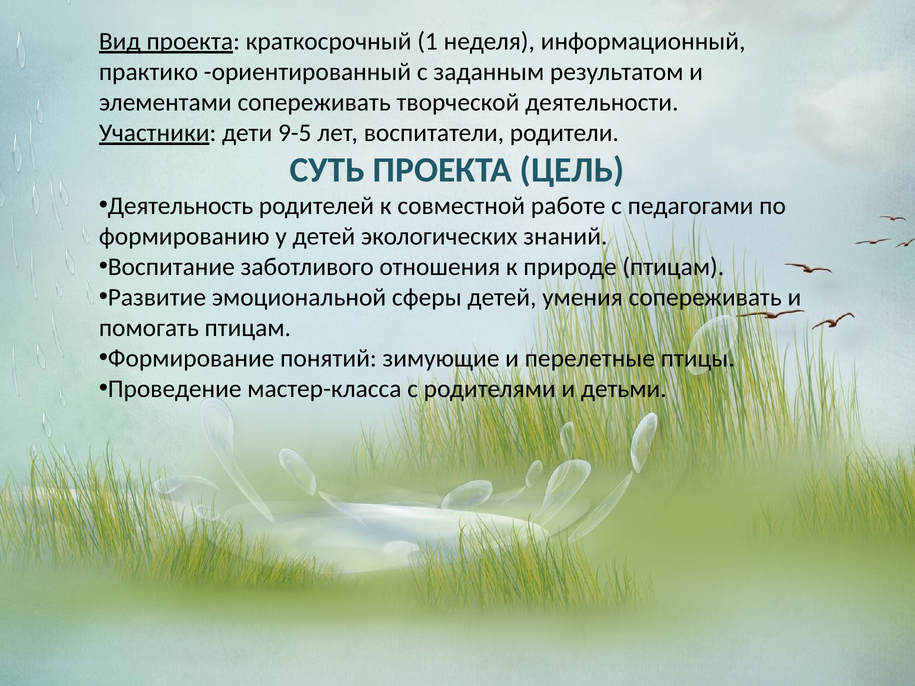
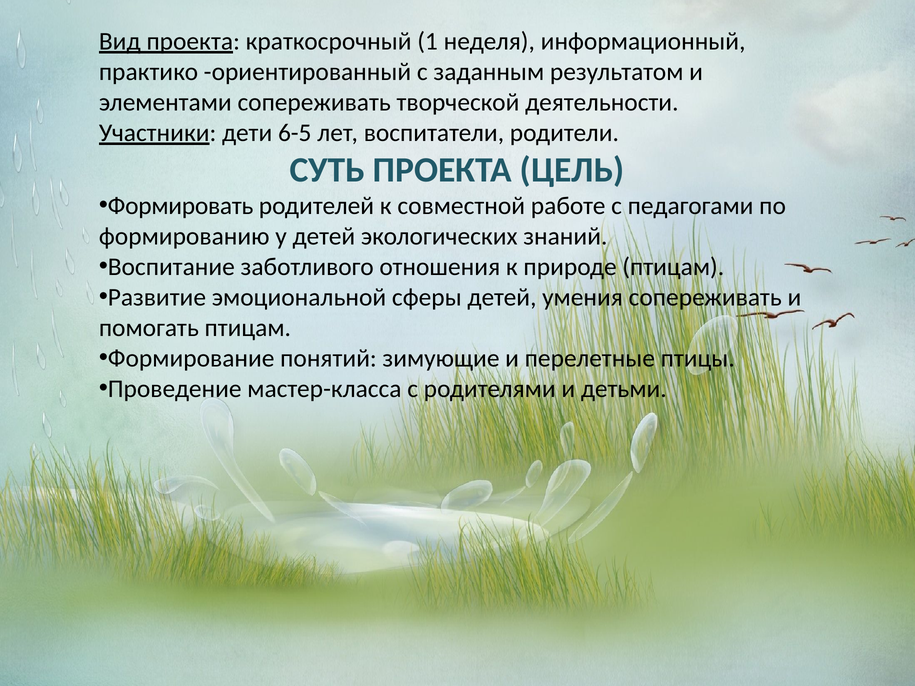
9-5: 9-5 -> 6-5
Деятельность: Деятельность -> Формировать
